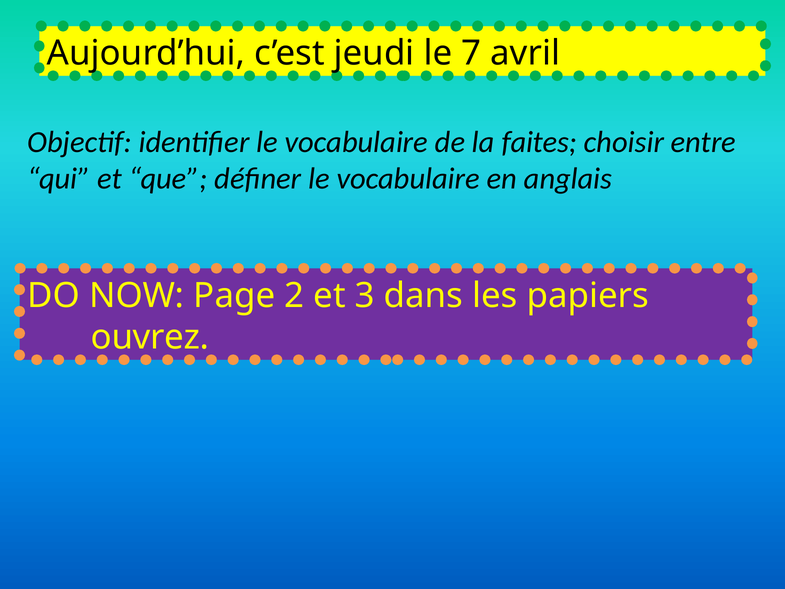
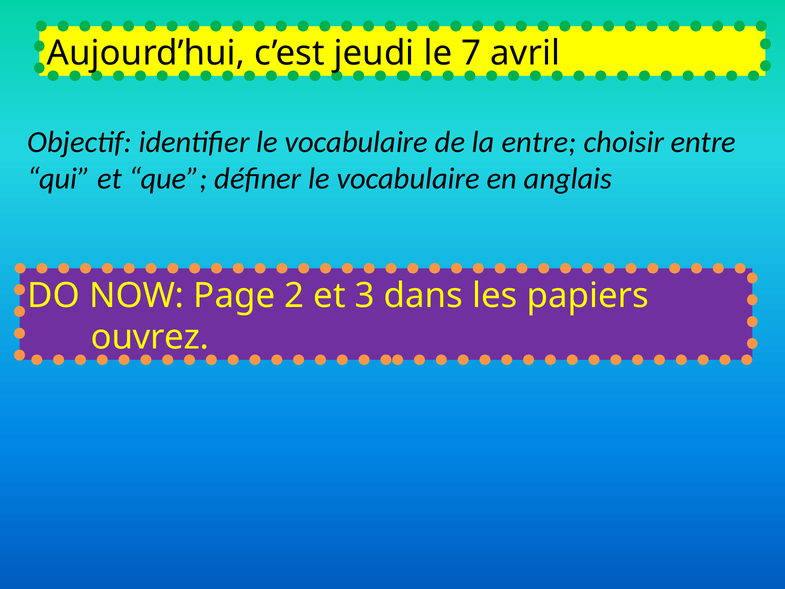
la faites: faites -> entre
